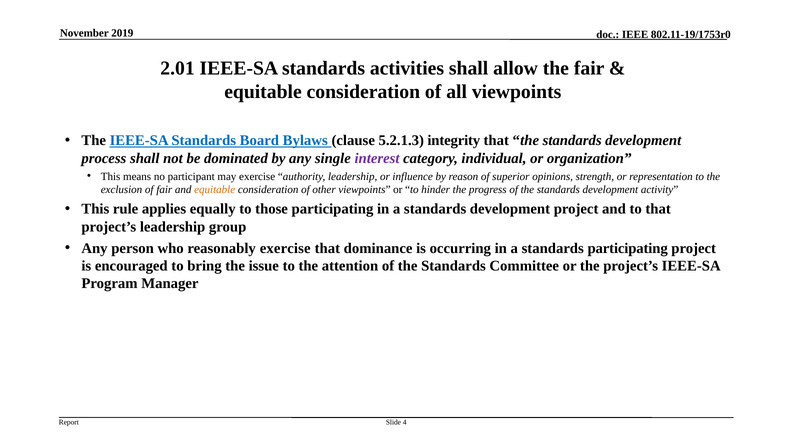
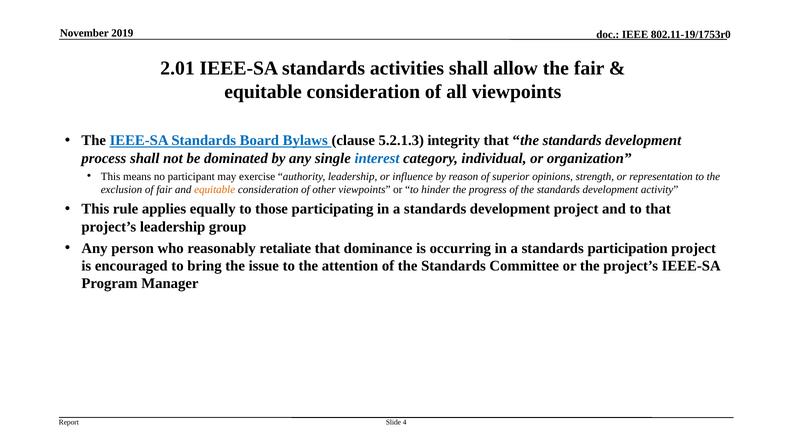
interest colour: purple -> blue
reasonably exercise: exercise -> retaliate
standards participating: participating -> participation
